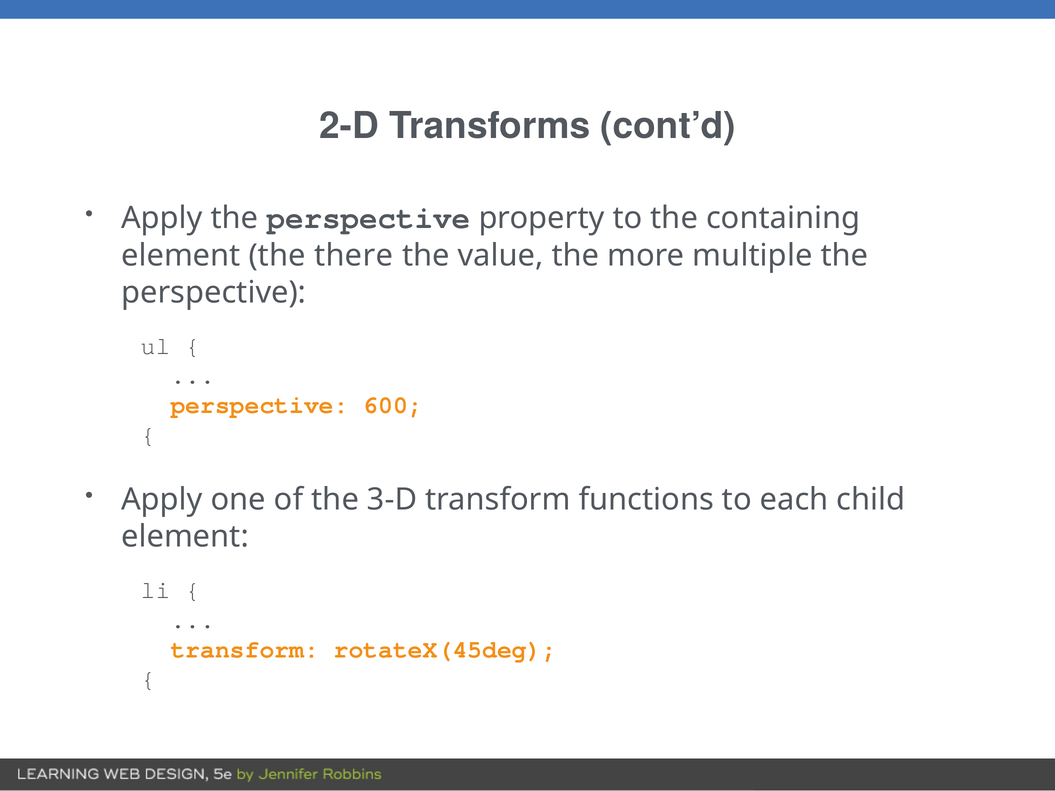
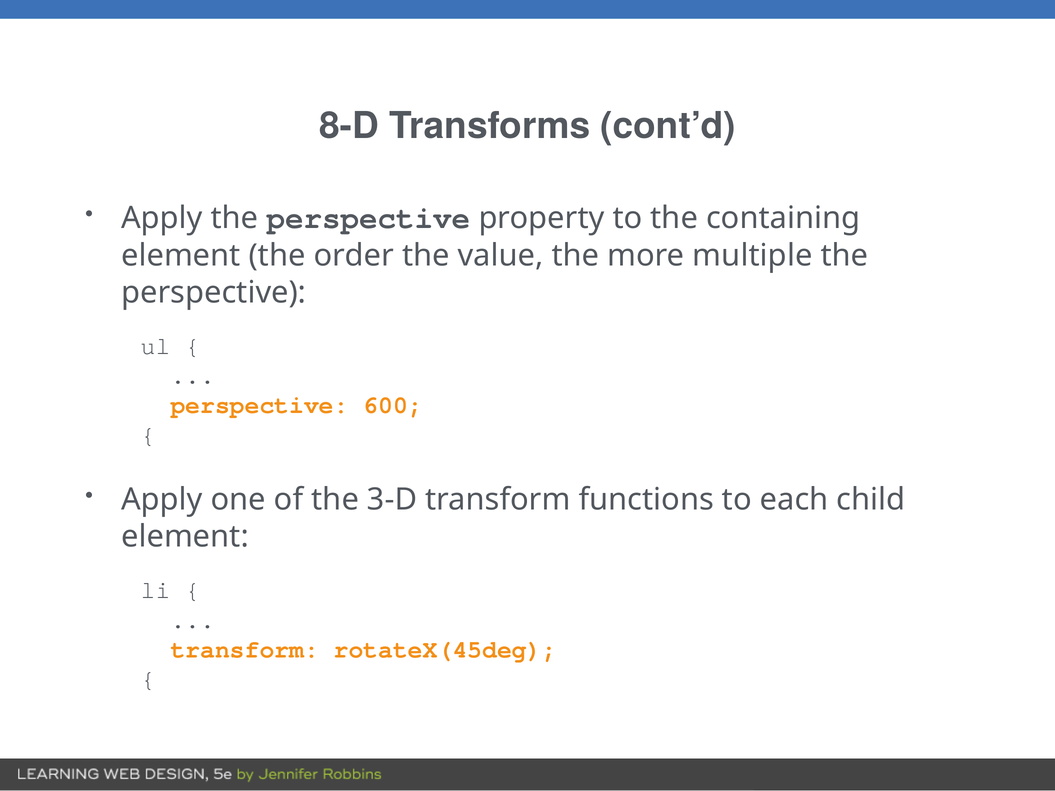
2-D: 2-D -> 8-D
there: there -> order
